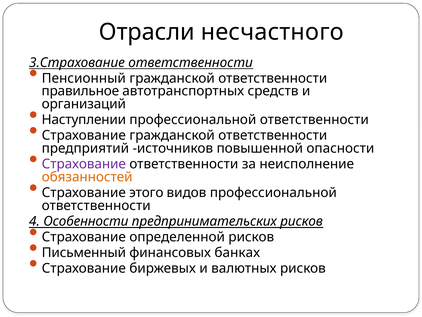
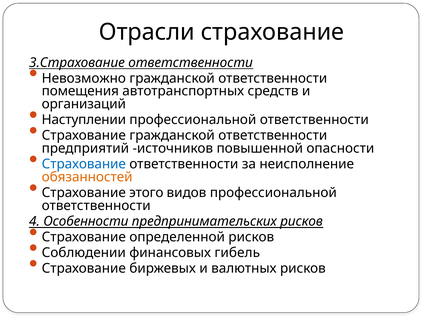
Отрасли несчастного: несчастного -> страхование
Пенсионный: Пенсионный -> Невозможно
правильное: правильное -> помещения
Страхование at (84, 164) colour: purple -> blue
Письменный: Письменный -> Соблюдении
банках: банках -> гибель
